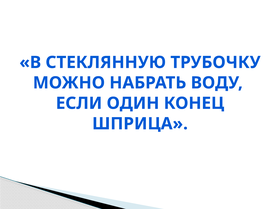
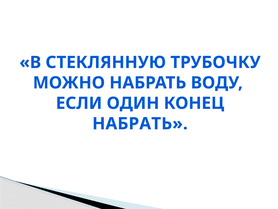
ШПРИЦА at (140, 123): ШПРИЦА -> НАБРАТЬ
